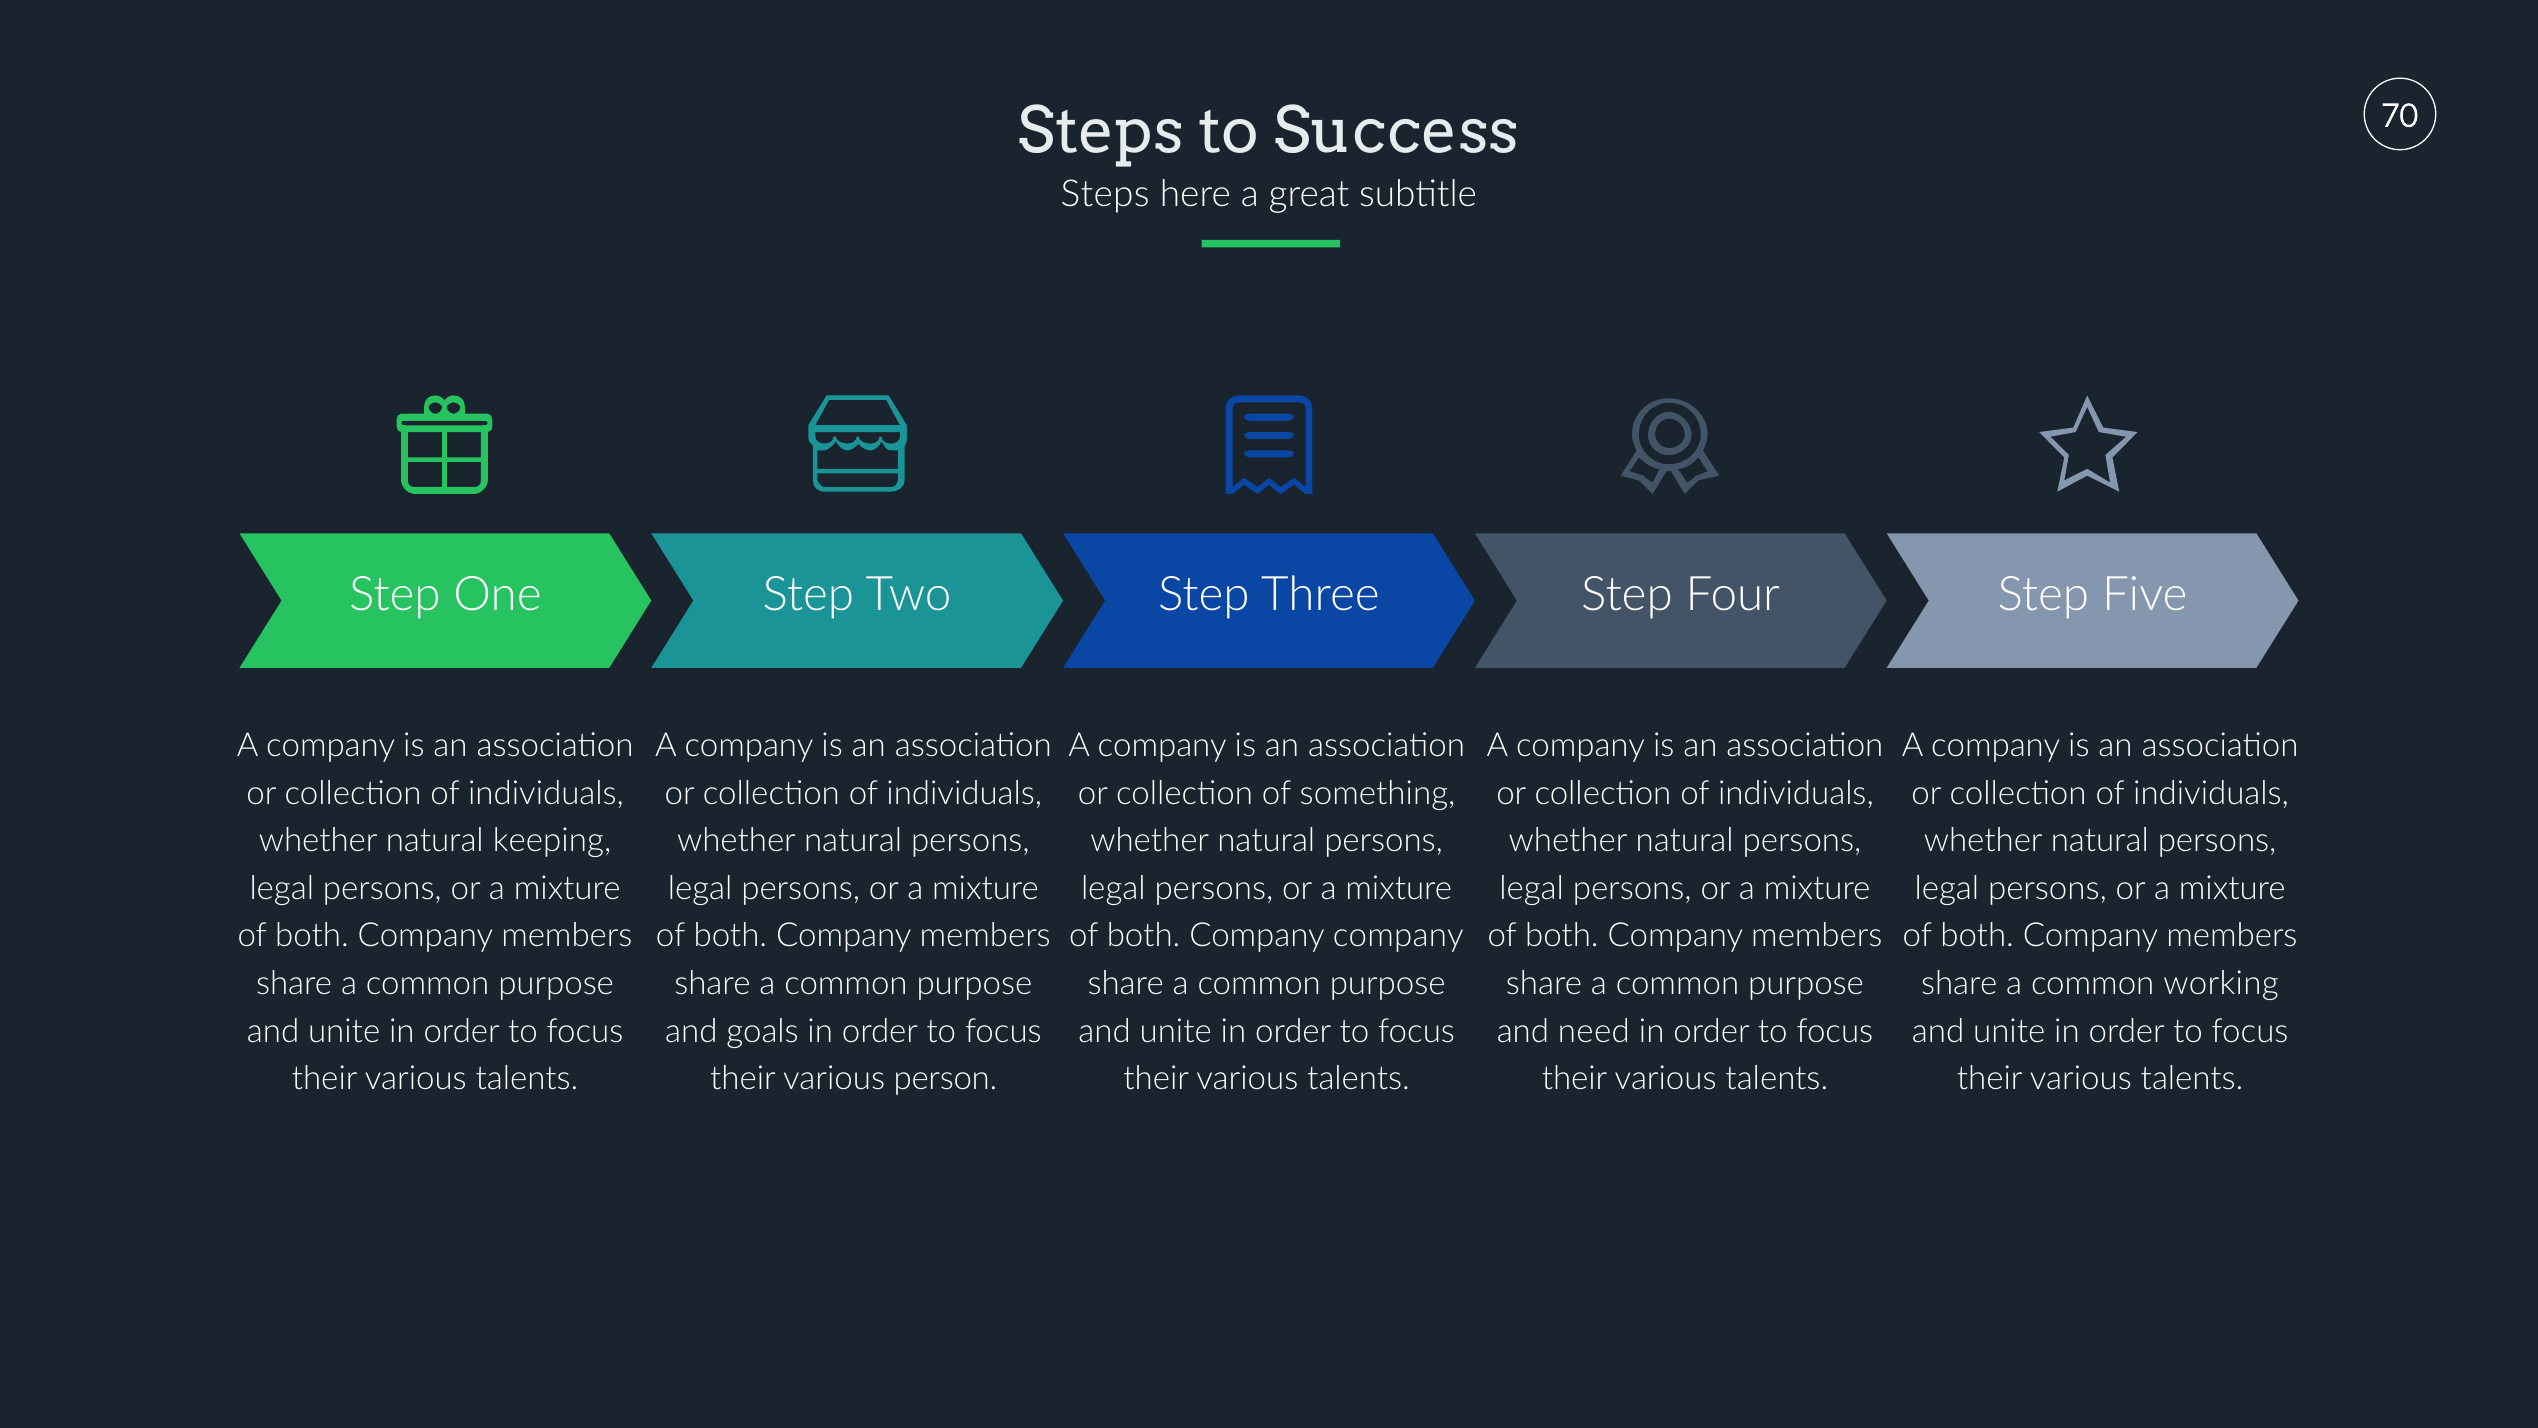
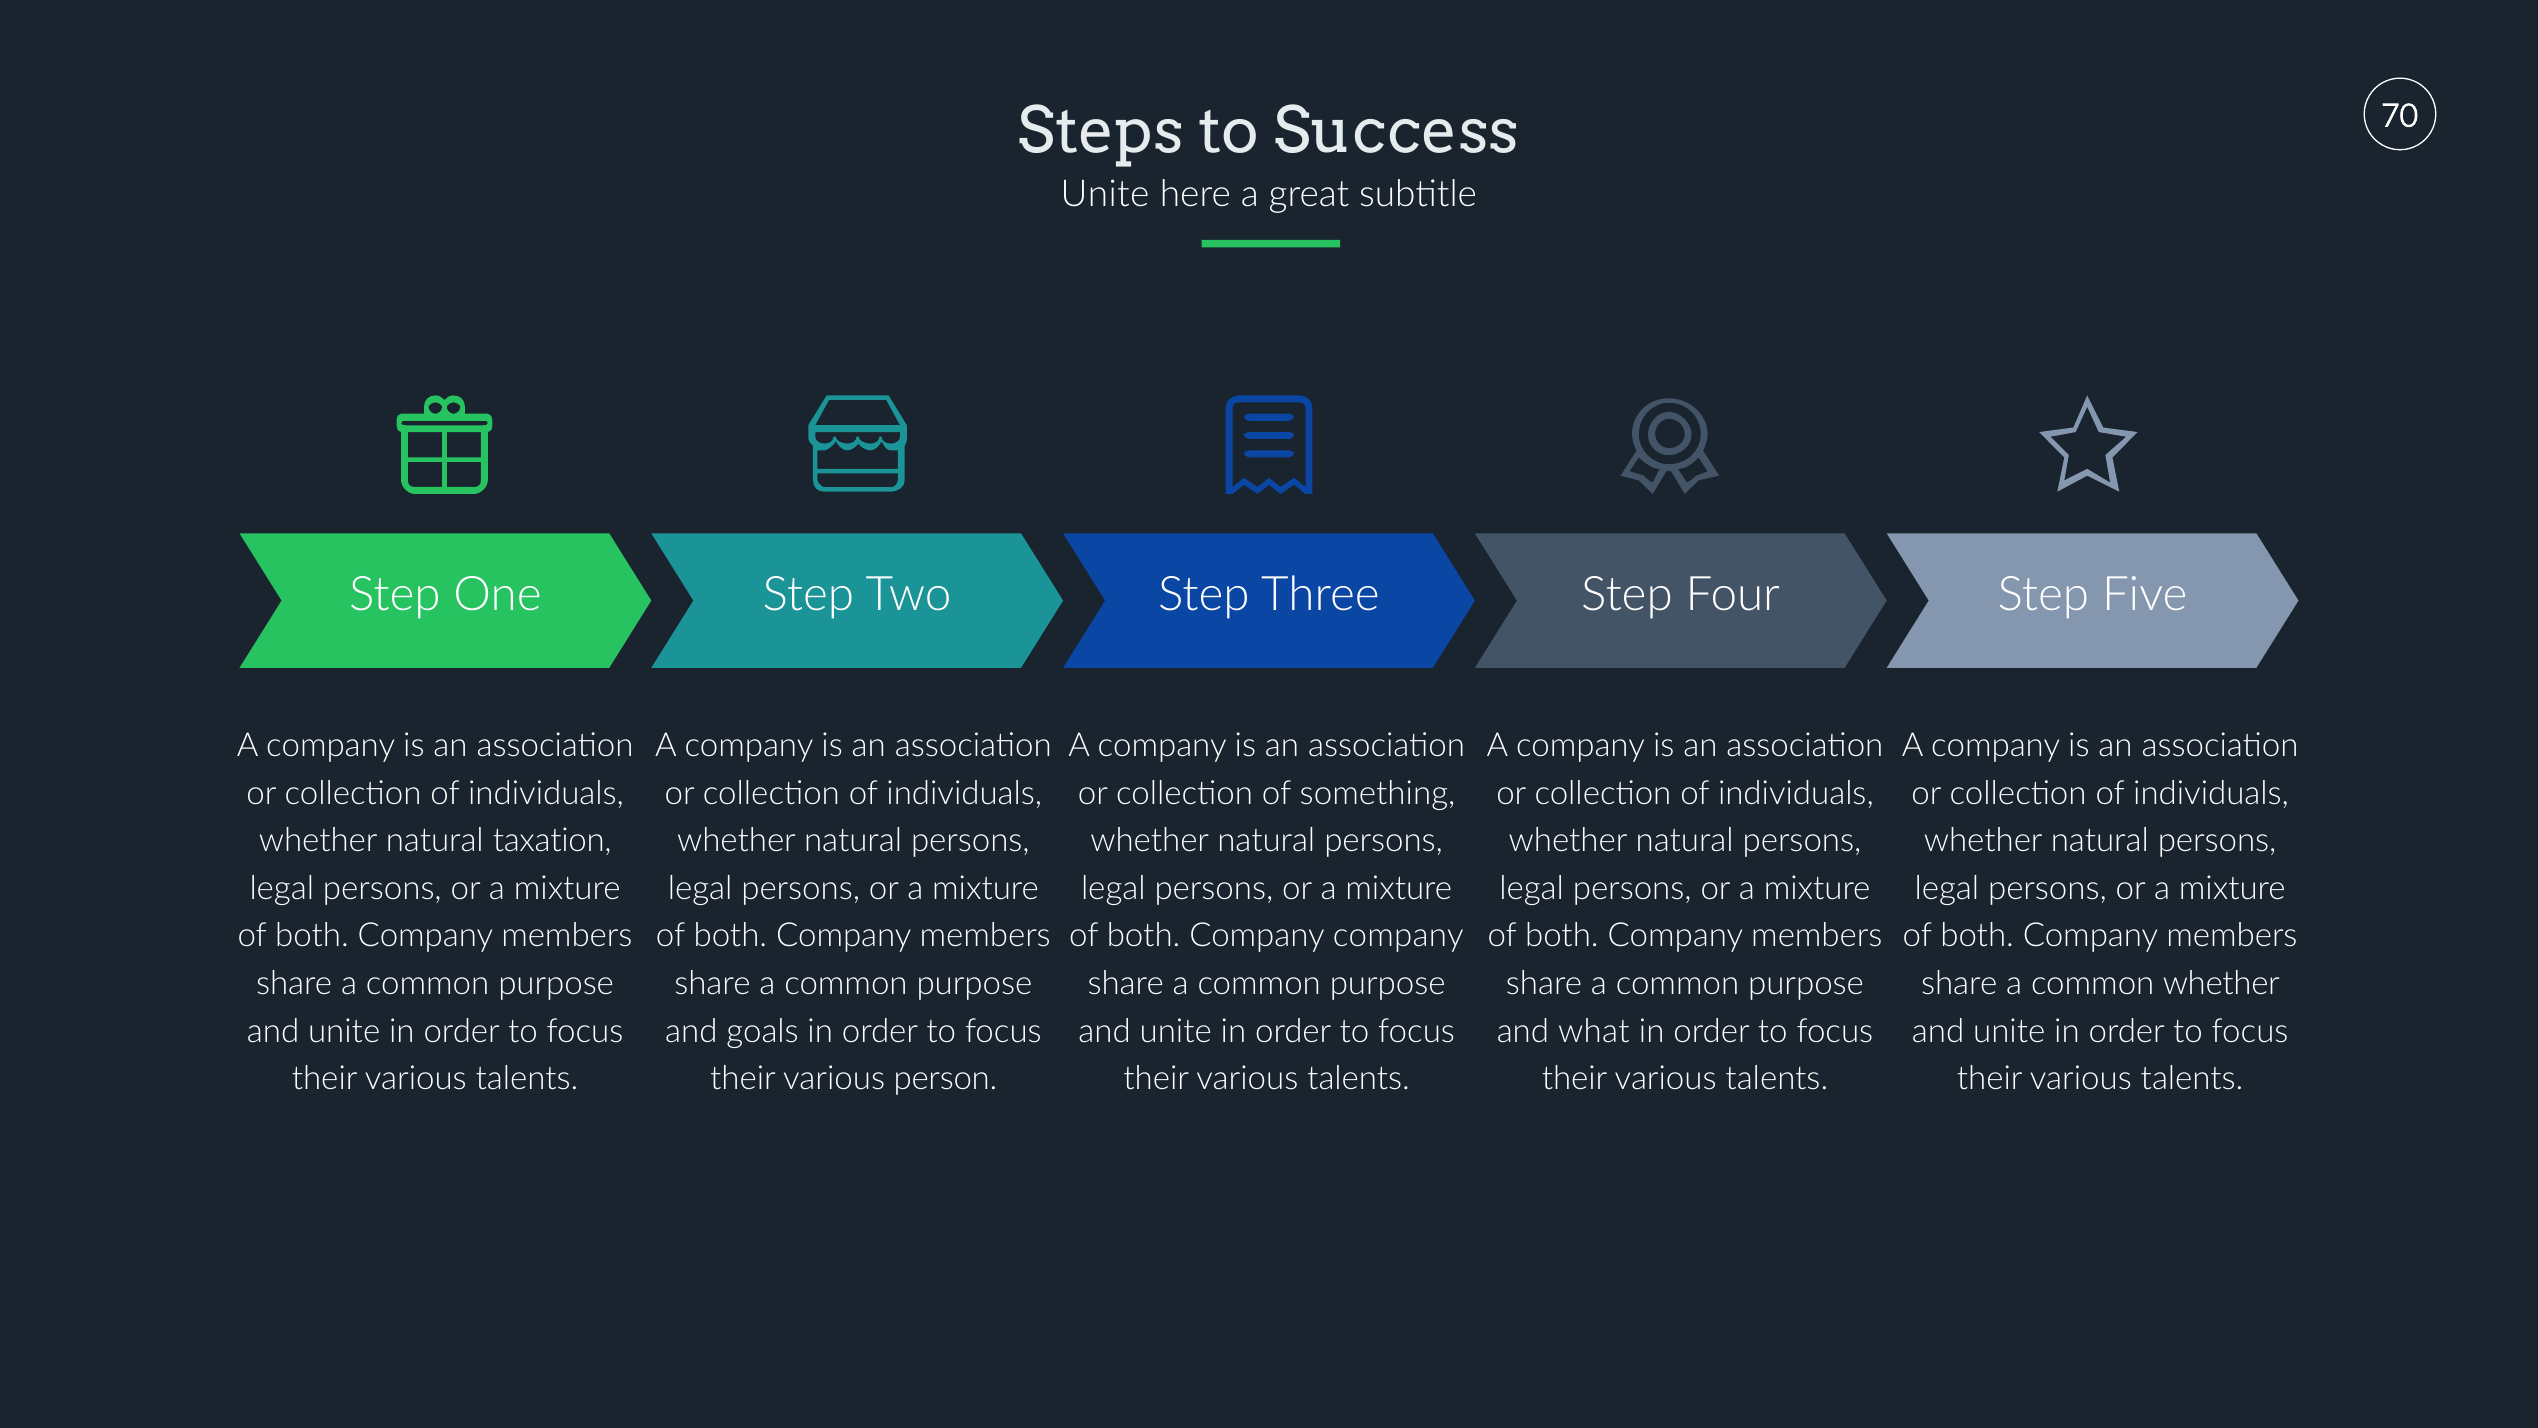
Steps at (1105, 194): Steps -> Unite
keeping: keeping -> taxation
common working: working -> whether
need: need -> what
